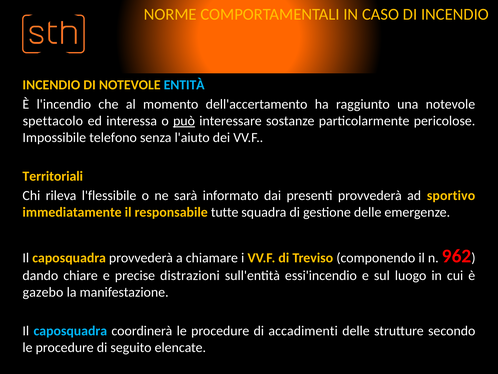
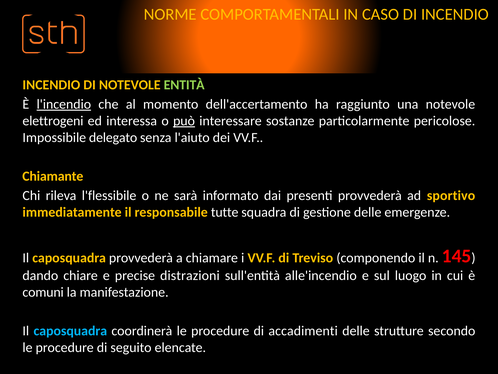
ENTITÀ colour: light blue -> light green
l'incendio underline: none -> present
spettacolo: spettacolo -> elettrogeni
telefono: telefono -> delegato
Territoriali: Territoriali -> Chiamante
962: 962 -> 145
essi'incendio: essi'incendio -> alle'incendio
gazebo: gazebo -> comuni
